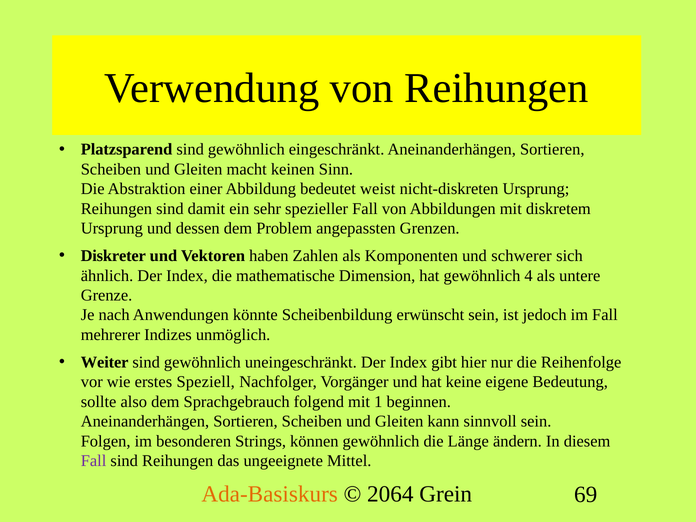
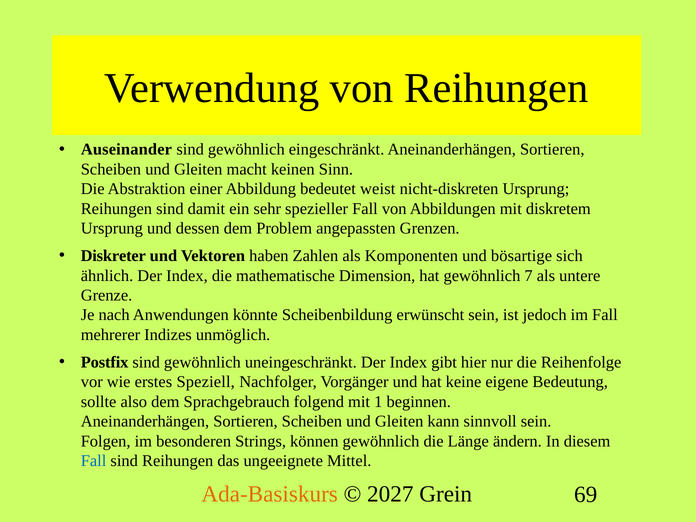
Platzsparend: Platzsparend -> Auseinander
schwerer: schwerer -> bösartige
4: 4 -> 7
Weiter: Weiter -> Postfix
Fall at (94, 461) colour: purple -> blue
2064: 2064 -> 2027
